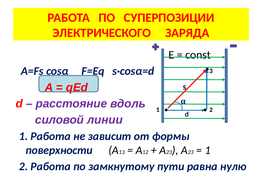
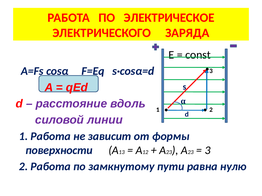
СУПЕРПОЗИЦИИ: СУПЕРПОЗИЦИИ -> ЭЛЕКТРИЧЕСКОЕ
1 at (208, 151): 1 -> 3
